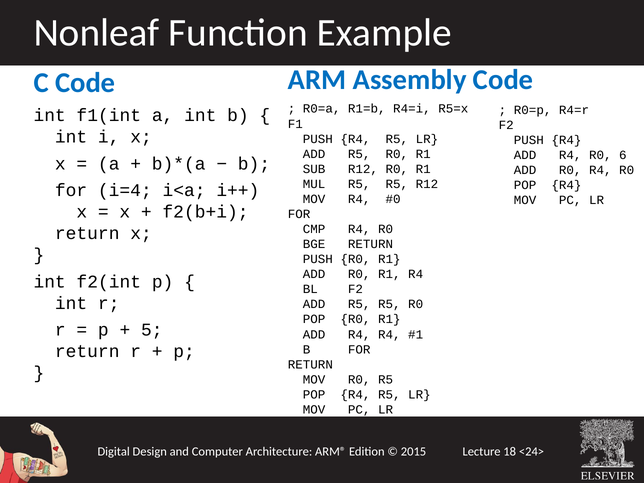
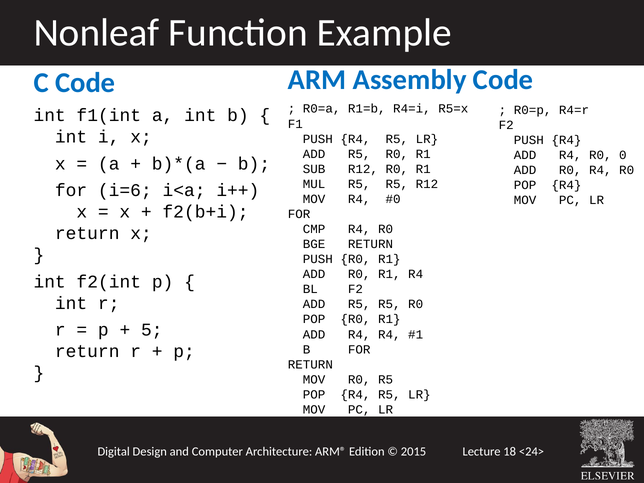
6: 6 -> 0
i=4: i=4 -> i=6
